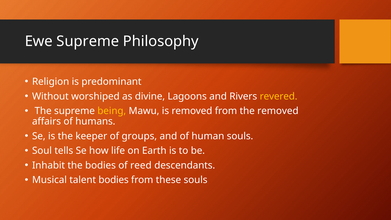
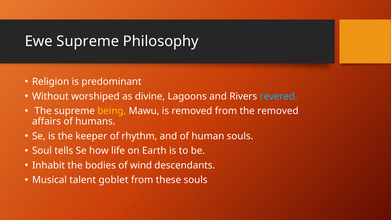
revered colour: yellow -> light blue
groups: groups -> rhythm
reed: reed -> wind
talent bodies: bodies -> goblet
